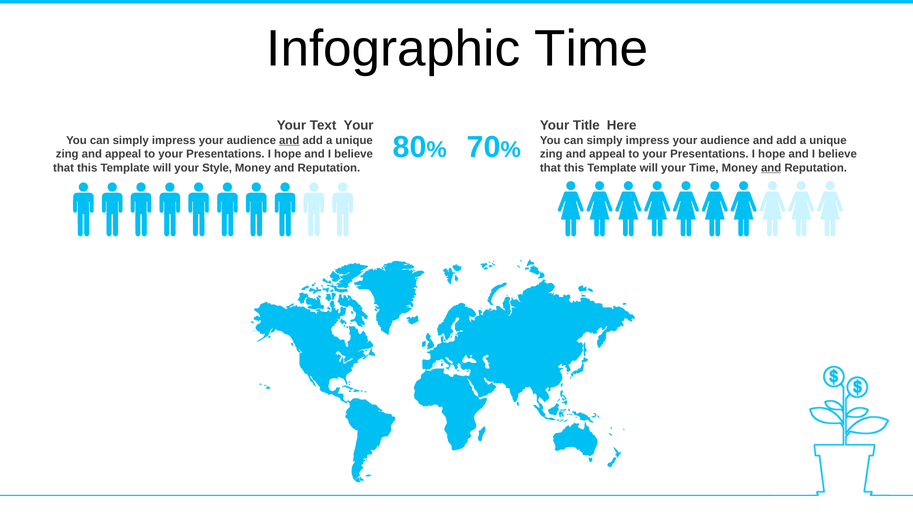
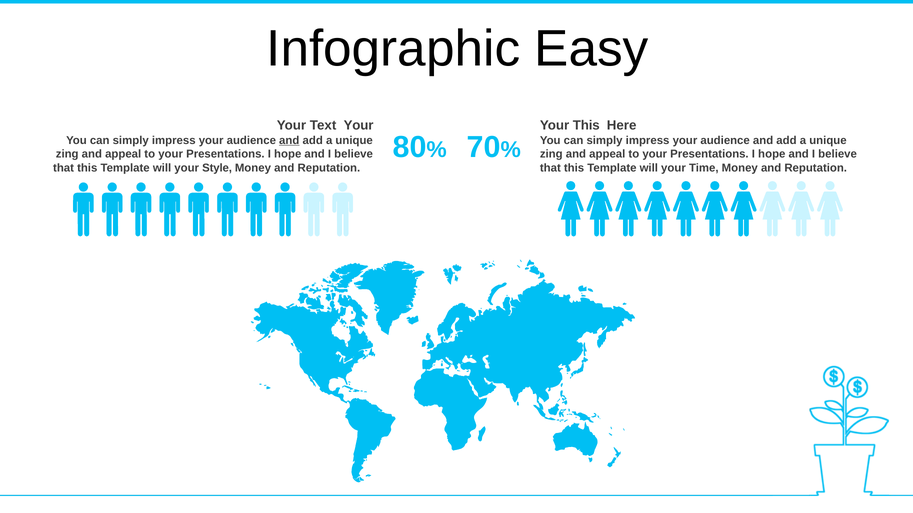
Infographic Time: Time -> Easy
Your Title: Title -> This
and at (771, 168) underline: present -> none
